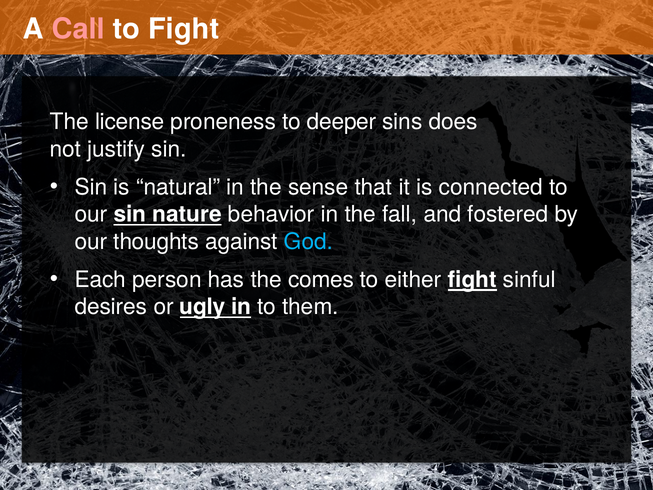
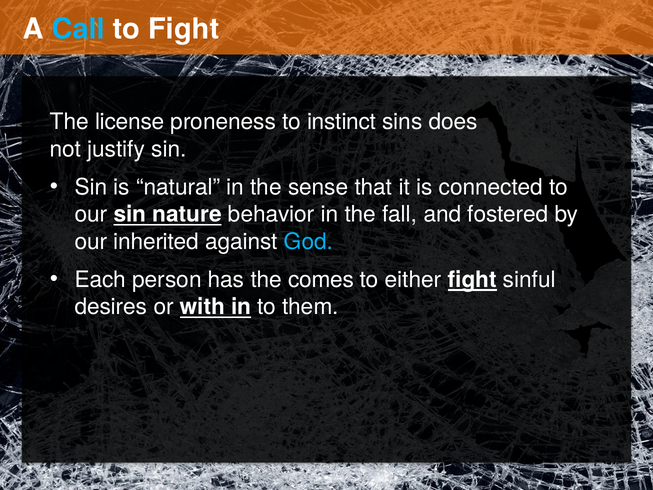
Call colour: pink -> light blue
deeper: deeper -> instinct
thoughts: thoughts -> inherited
ugly: ugly -> with
